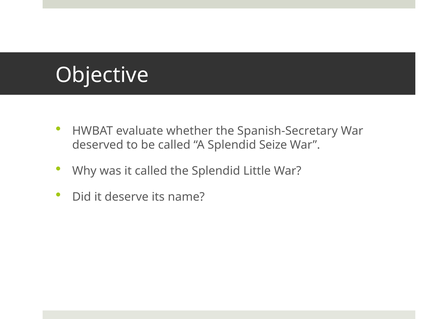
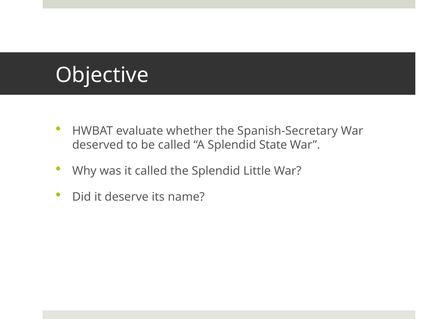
Seize: Seize -> State
